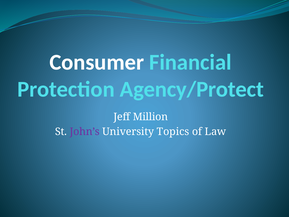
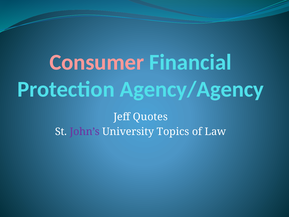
Consumer colour: white -> pink
Agency/Protect: Agency/Protect -> Agency/Agency
Million: Million -> Quotes
